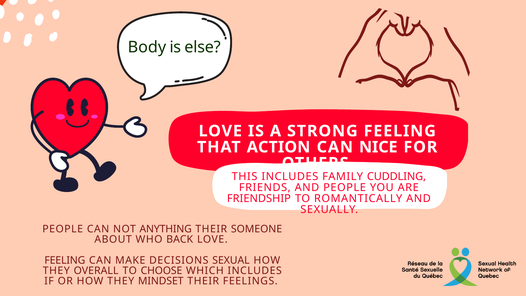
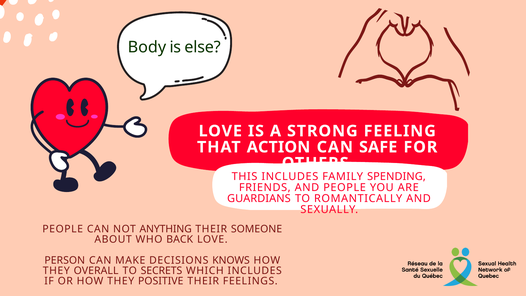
NICE: NICE -> SAFE
CUDDLING: CUDDLING -> SPENDING
FRIENDSHIP: FRIENDSHIP -> GUARDIANS
FEELING at (65, 260): FEELING -> PERSON
SEXUAL: SEXUAL -> KNOWS
CHOOSE: CHOOSE -> SECRETS
MINDSET: MINDSET -> POSITIVE
